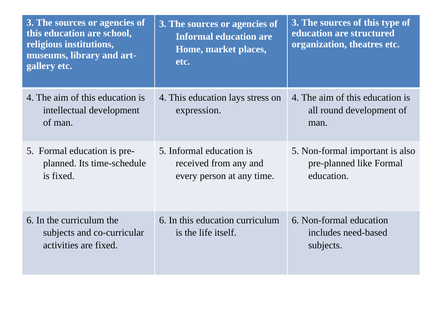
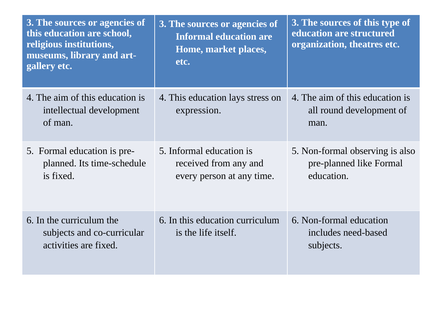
important: important -> observing
